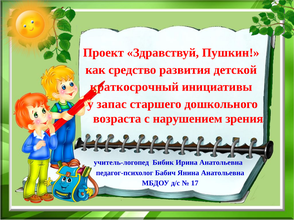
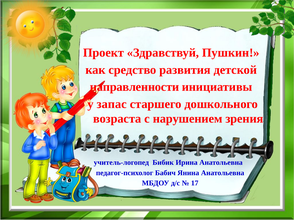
краткосрочный: краткосрочный -> направленности
